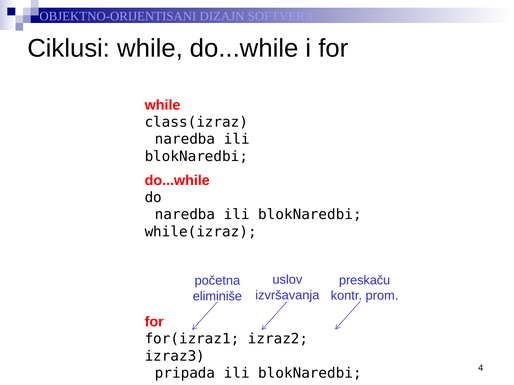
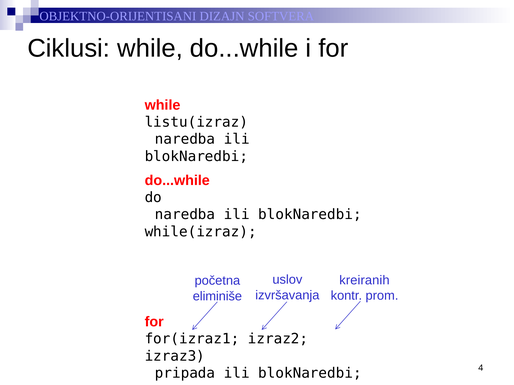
class(izraz: class(izraz -> listu(izraz
preskaču: preskaču -> kreiranih
